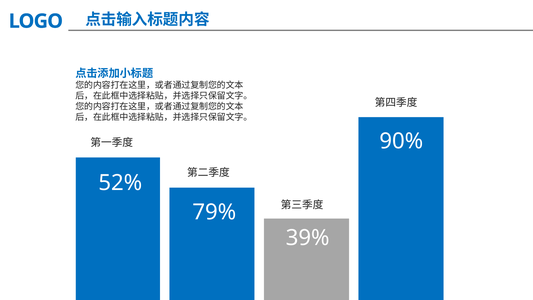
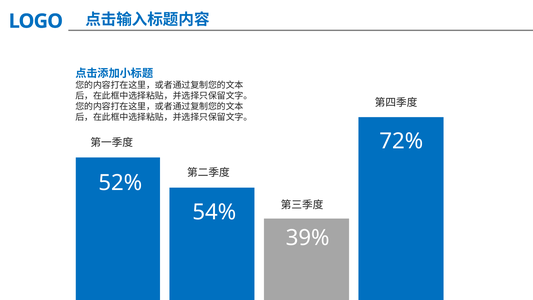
90%: 90% -> 72%
79%: 79% -> 54%
